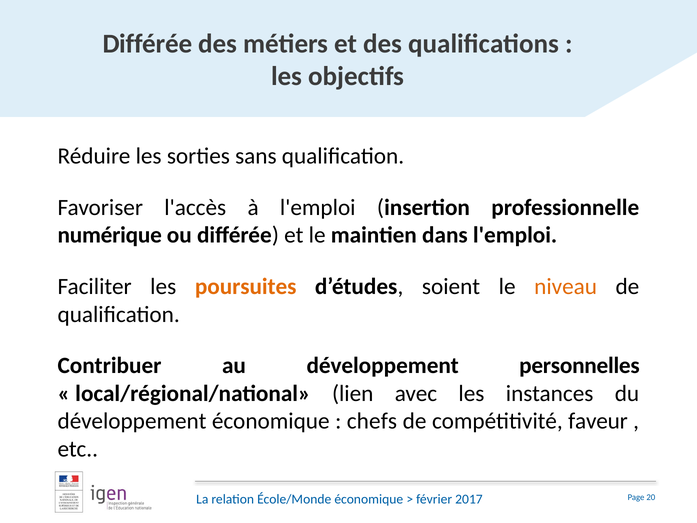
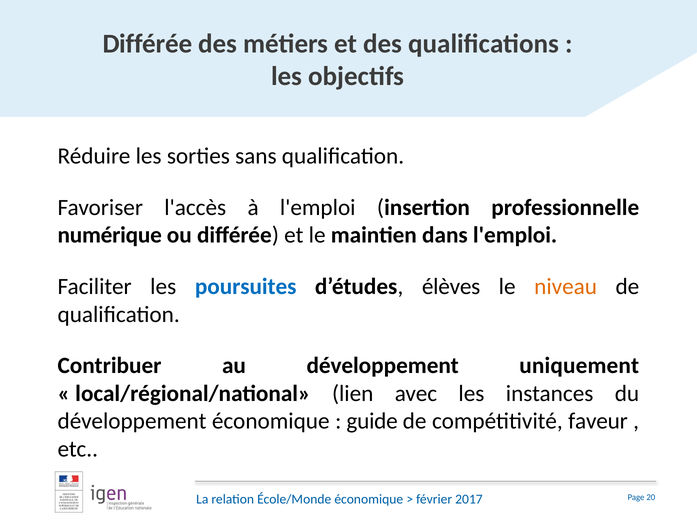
poursuites colour: orange -> blue
soient: soient -> élèves
personnelles: personnelles -> uniquement
chefs: chefs -> guide
